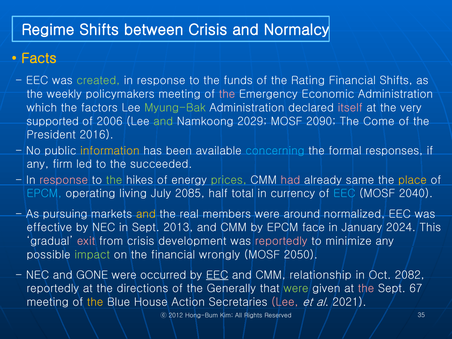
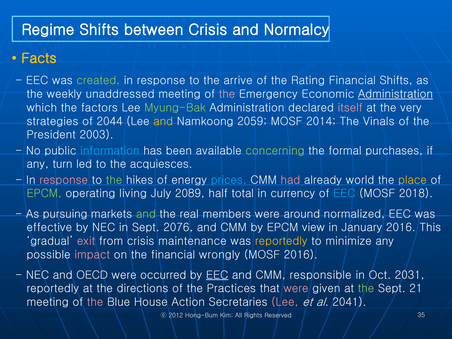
funds: funds -> arrive
policymakers: policymakers -> unaddressed
Administration at (395, 94) underline: none -> present
supported: supported -> strategies
2006: 2006 -> 2044
and at (163, 121) colour: light green -> yellow
2029: 2029 -> 2059
2090: 2090 -> 2014
Come: Come -> Vinals
2016: 2016 -> 2003
information colour: yellow -> light blue
concerning colour: light blue -> light green
responses: responses -> purchases
firm: firm -> turn
succeeded: succeeded -> acquiesces
prices colour: light green -> light blue
same: same -> world
EPCM at (44, 194) colour: light blue -> light green
2085: 2085 -> 2089
2040: 2040 -> 2018
and at (146, 214) colour: yellow -> light green
2013: 2013 -> 2076
face: face -> view
January 2024: 2024 -> 2016
development: development -> maintenance
reportedly at (281, 241) colour: pink -> yellow
impact colour: light green -> pink
MOSF 2050: 2050 -> 2016
GONE: GONE -> OECD
relationship: relationship -> responsible
2082: 2082 -> 2031
Generally: Generally -> Practices
were at (296, 289) colour: light green -> pink
the at (366, 289) colour: pink -> light green
67: 67 -> 21
the at (95, 302) colour: yellow -> pink
2021: 2021 -> 2041
